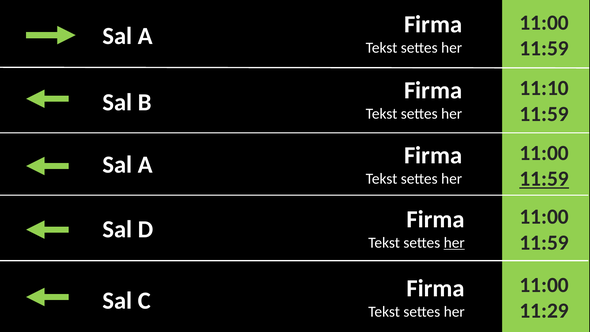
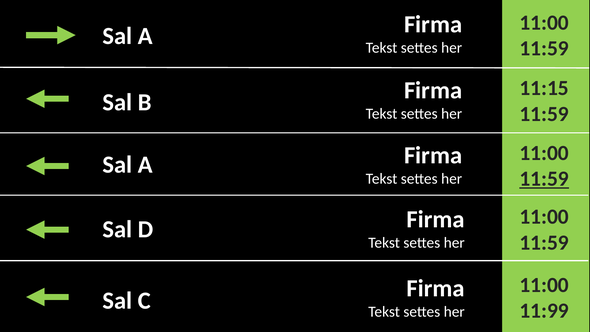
11:10: 11:10 -> 11:15
her at (454, 243) underline: present -> none
11:29: 11:29 -> 11:99
